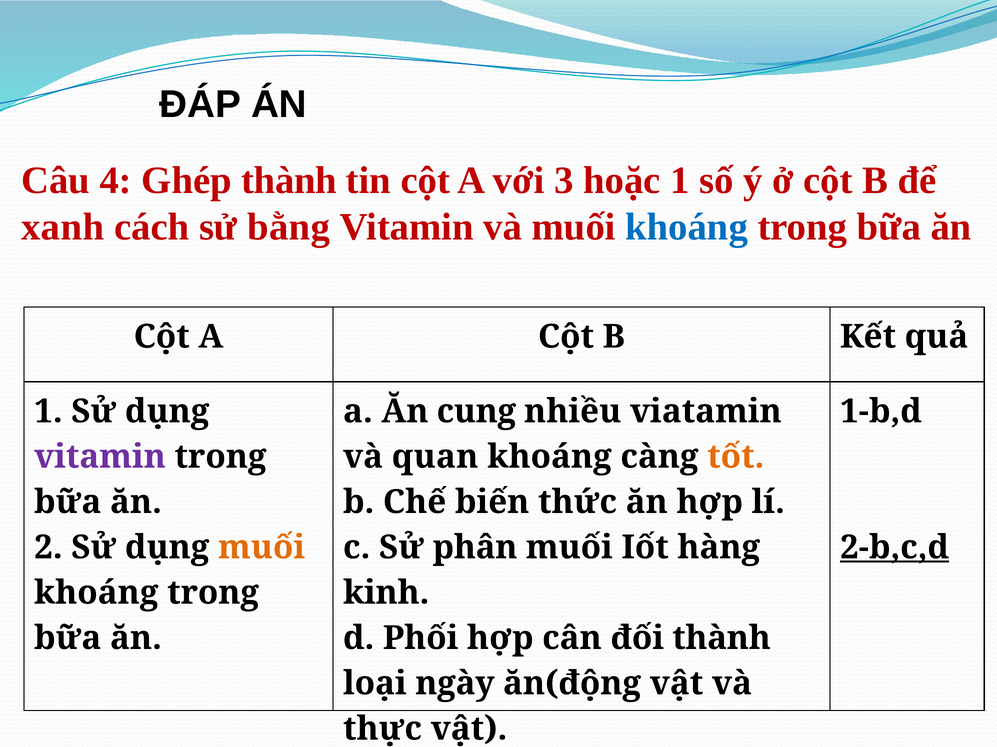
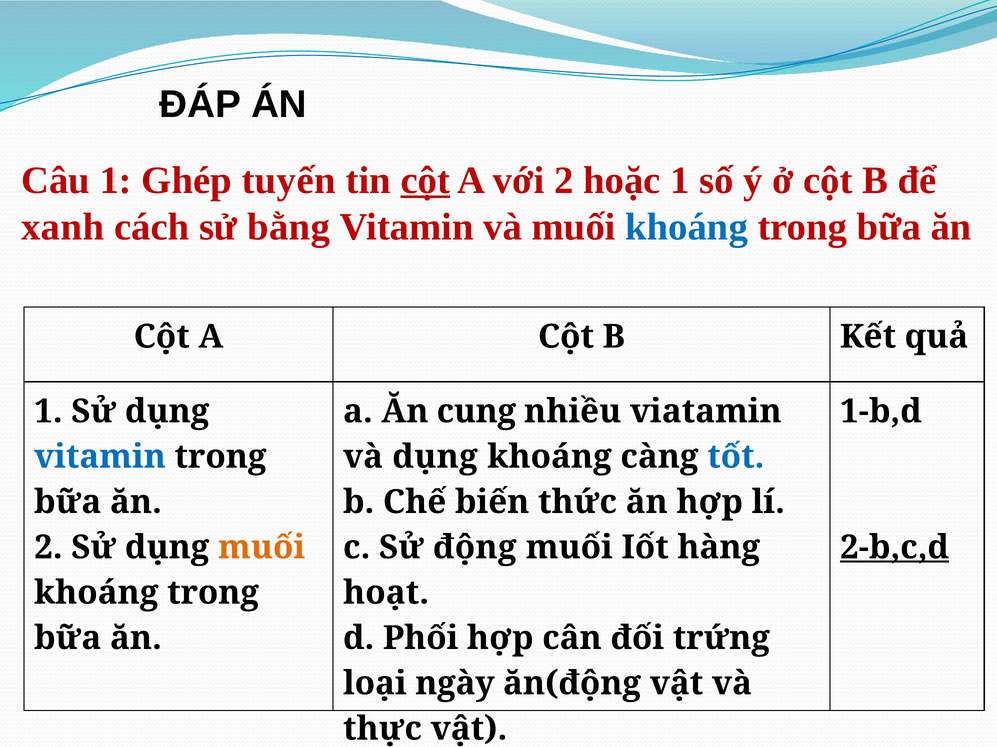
Câu 4: 4 -> 1
Ghép thành: thành -> tuyến
cột at (425, 180) underline: none -> present
với 3: 3 -> 2
vitamin at (100, 457) colour: purple -> blue
và quan: quan -> dụng
tốt colour: orange -> blue
phân: phân -> động
kinh: kinh -> hoạt
đối thành: thành -> trứng
